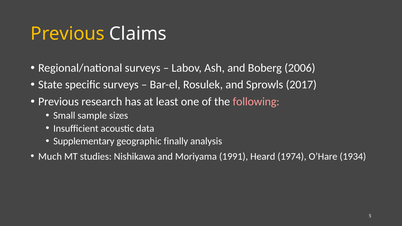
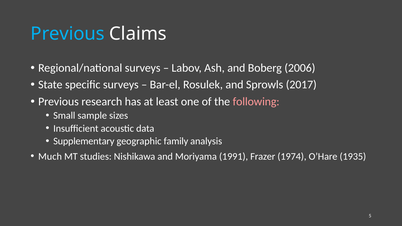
Previous at (68, 34) colour: yellow -> light blue
finally: finally -> family
Heard: Heard -> Frazer
1934: 1934 -> 1935
